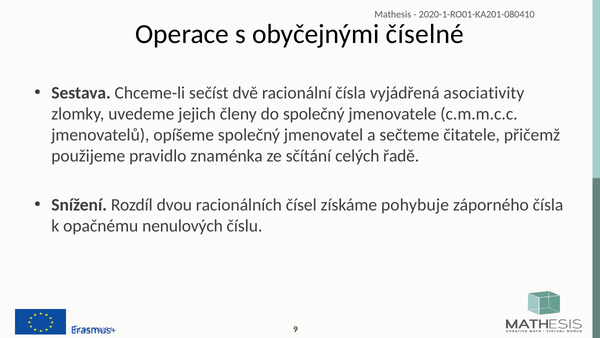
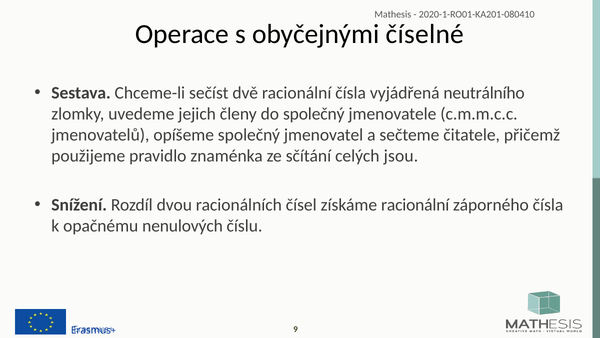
asociativity: asociativity -> neutrálního
řadě: řadě -> jsou
získáme pohybuje: pohybuje -> racionální
